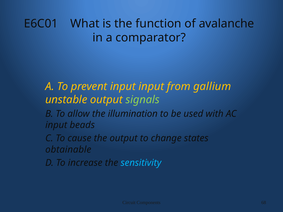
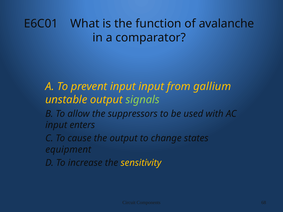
illumination: illumination -> suppressors
beads: beads -> enters
obtainable: obtainable -> equipment
sensitivity colour: light blue -> yellow
